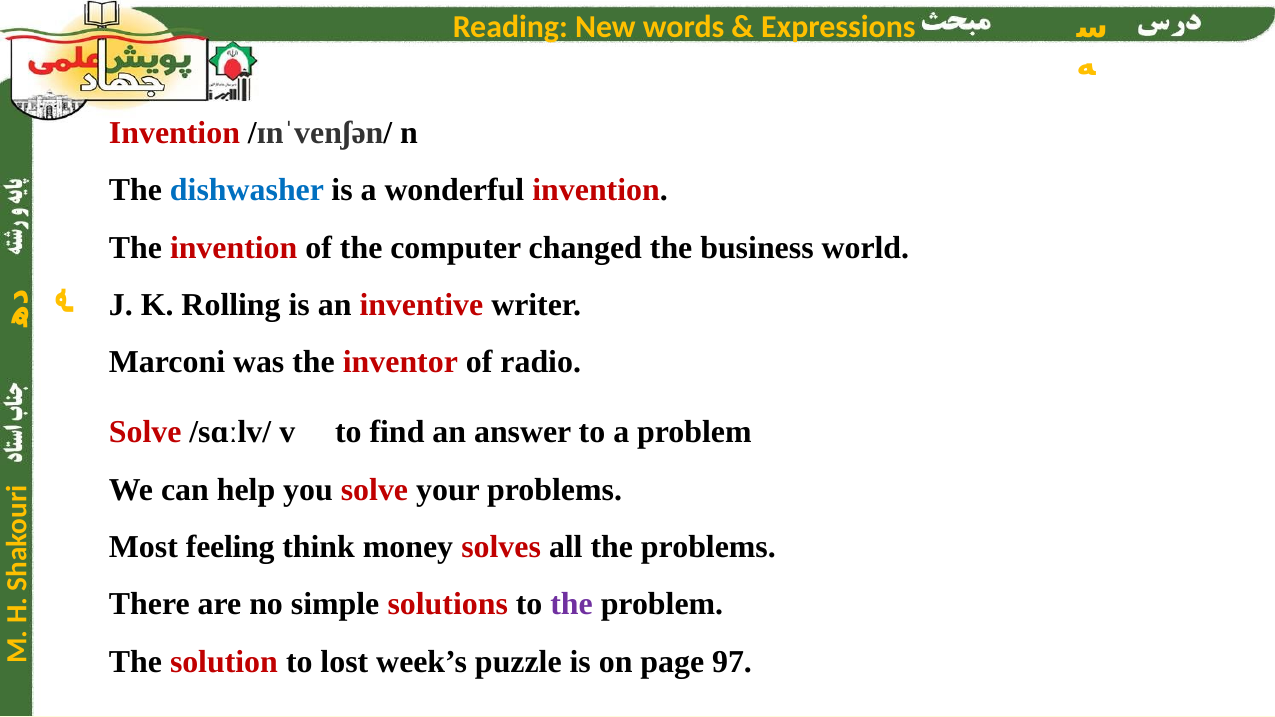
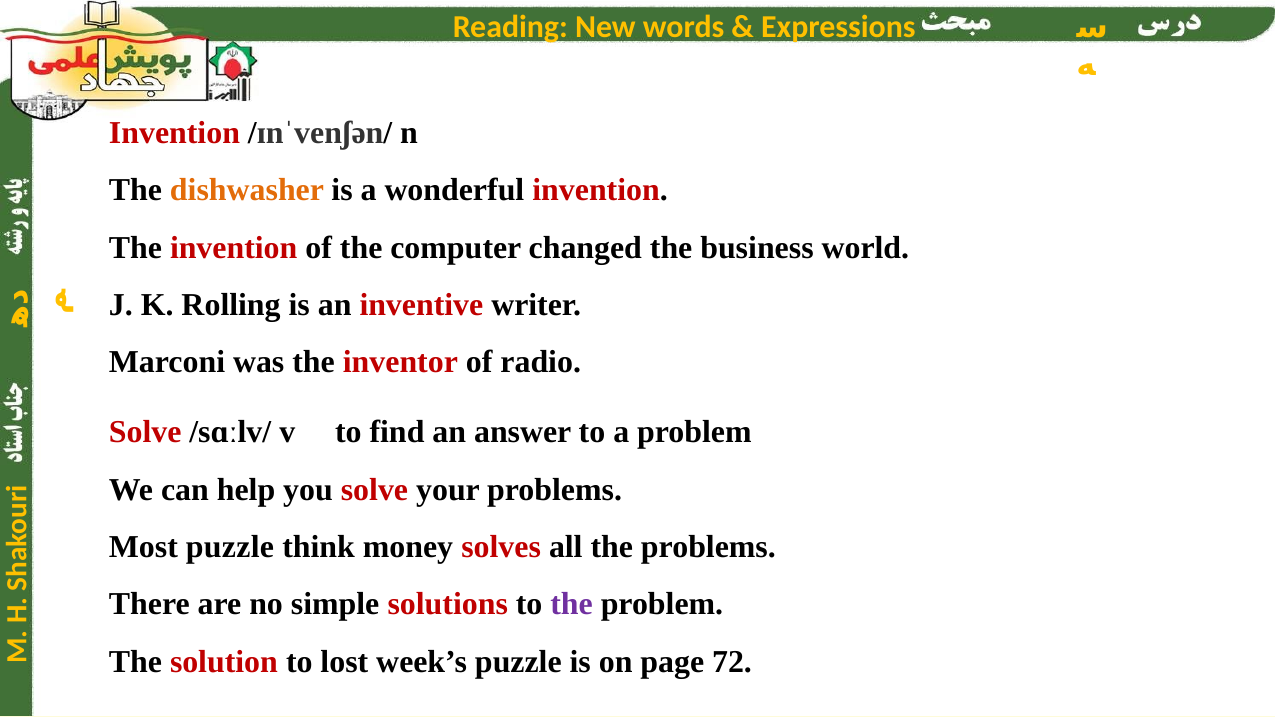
dishwasher colour: blue -> orange
Most feeling: feeling -> puzzle
97: 97 -> 72
